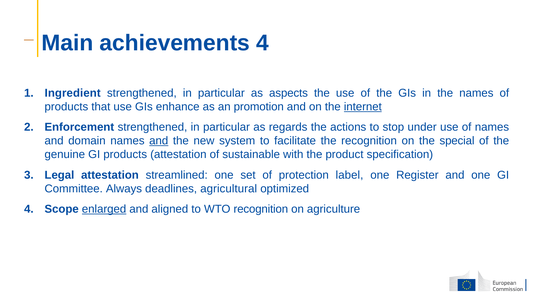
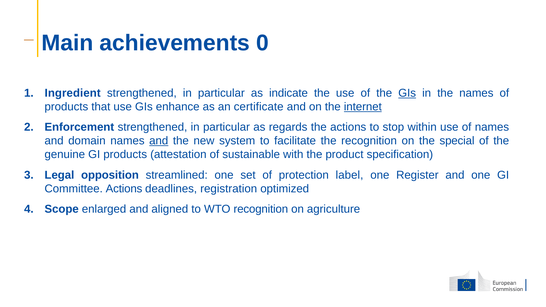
achievements 4: 4 -> 0
aspects: aspects -> indicate
GIs at (407, 93) underline: none -> present
promotion: promotion -> certificate
under: under -> within
Legal attestation: attestation -> opposition
Committee Always: Always -> Actions
agricultural: agricultural -> registration
enlarged underline: present -> none
